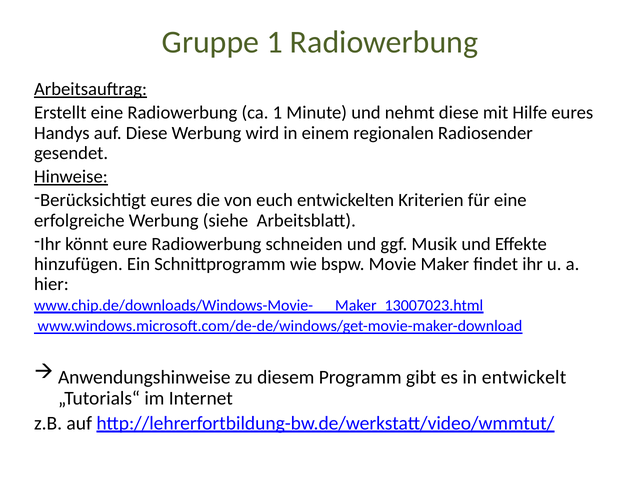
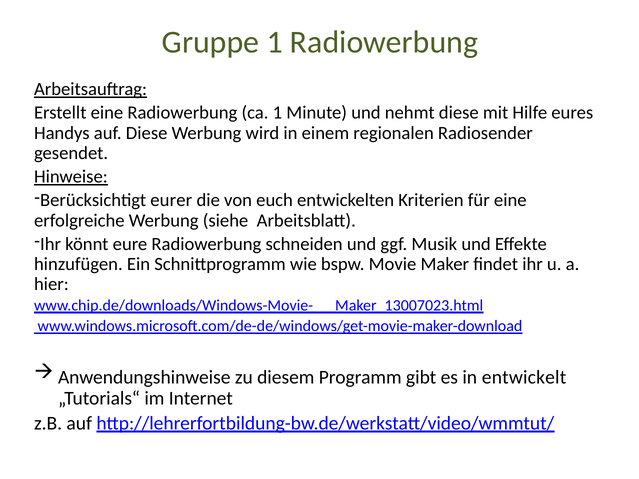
Berücksichtigt eures: eures -> eurer
